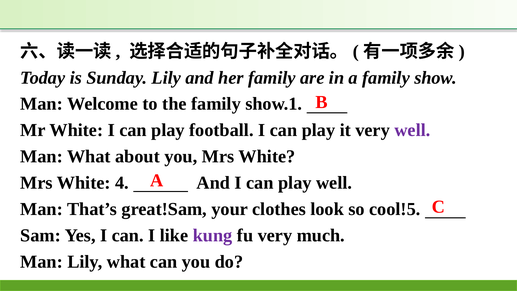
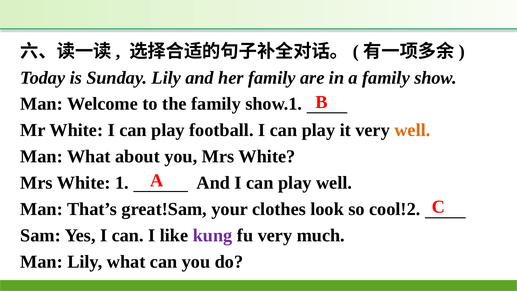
well at (412, 130) colour: purple -> orange
4: 4 -> 1
cool!5: cool!5 -> cool!2
